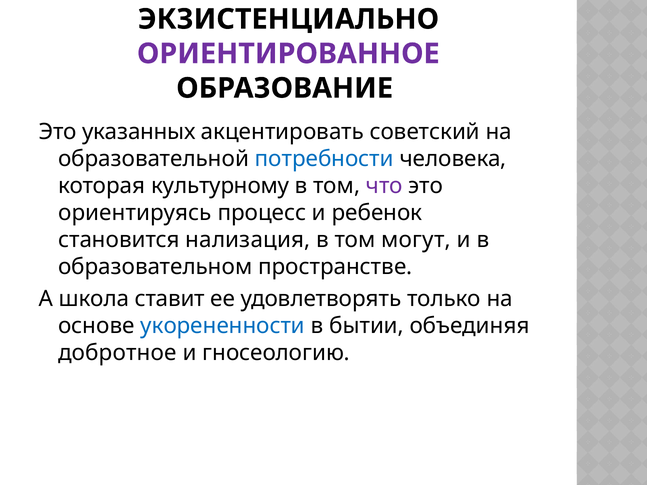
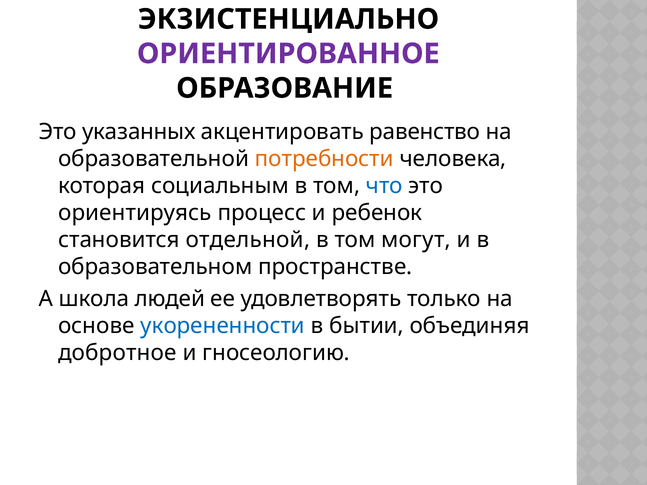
советский: советский -> равенство
потребности colour: blue -> orange
культурному: культурному -> социальным
что colour: purple -> blue
нализация: нализация -> отдельной
ставит: ставит -> людей
